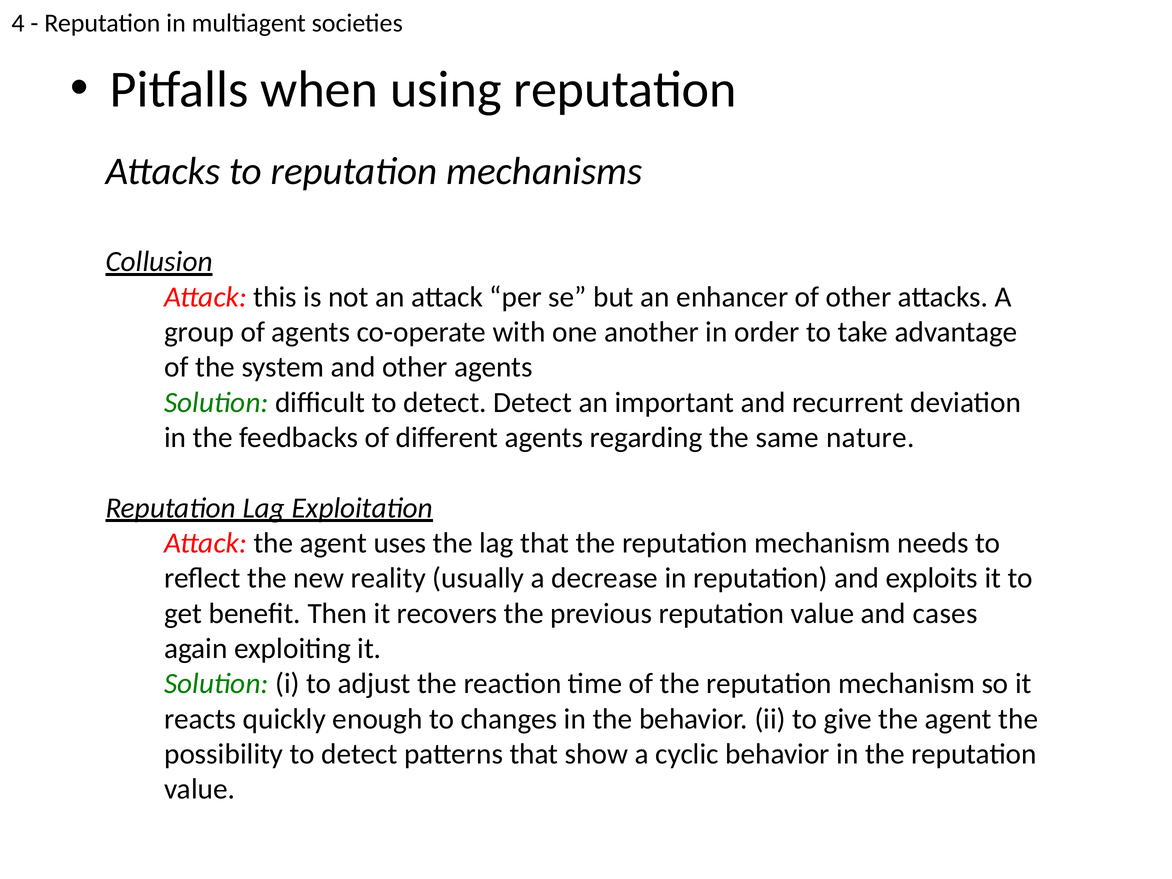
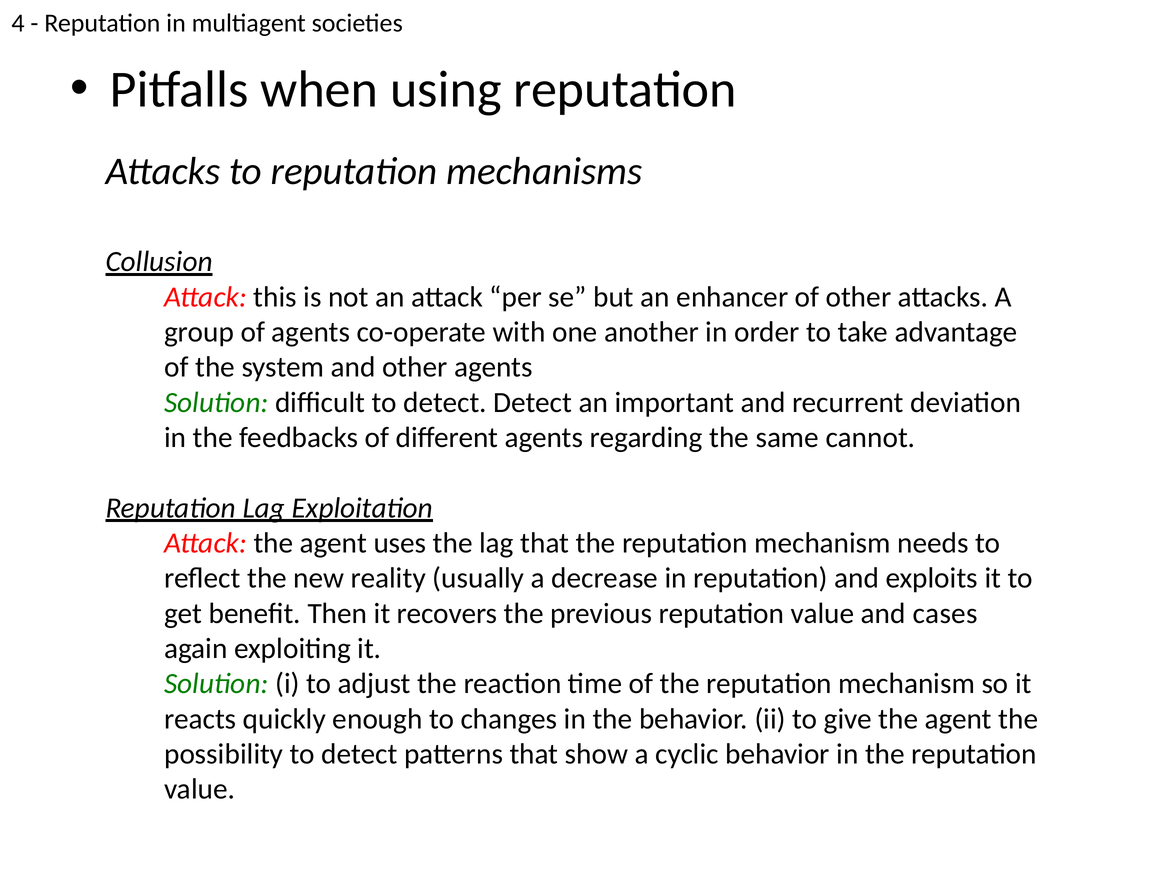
nature: nature -> cannot
